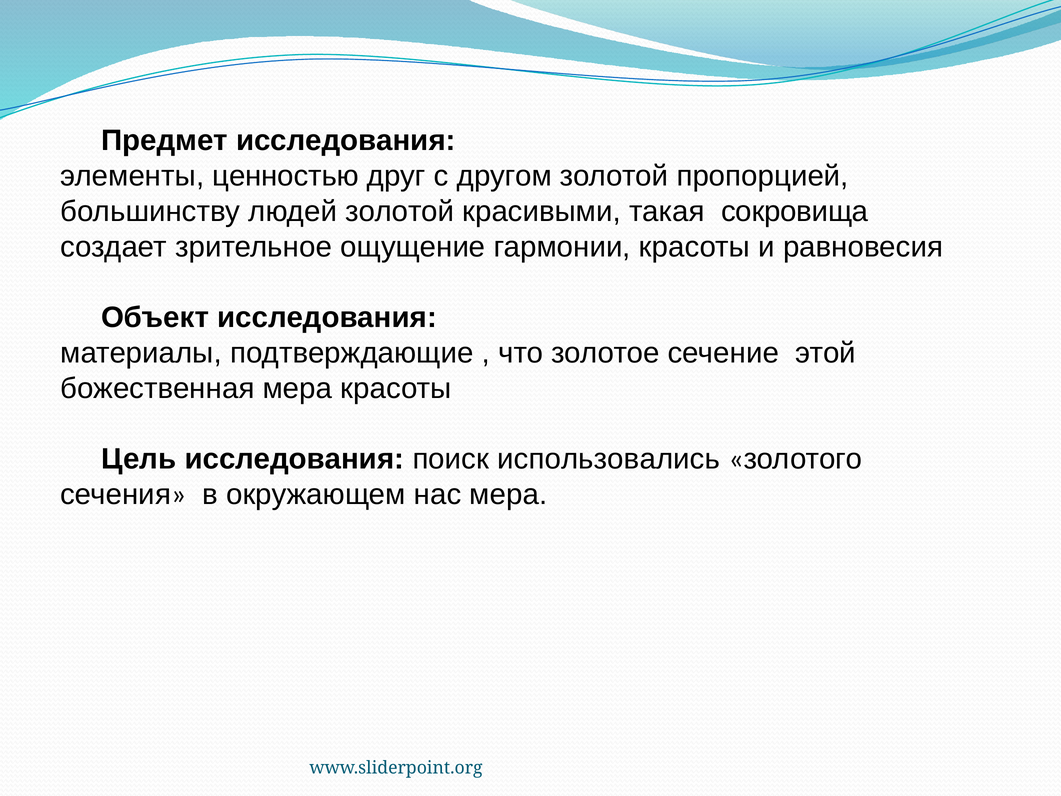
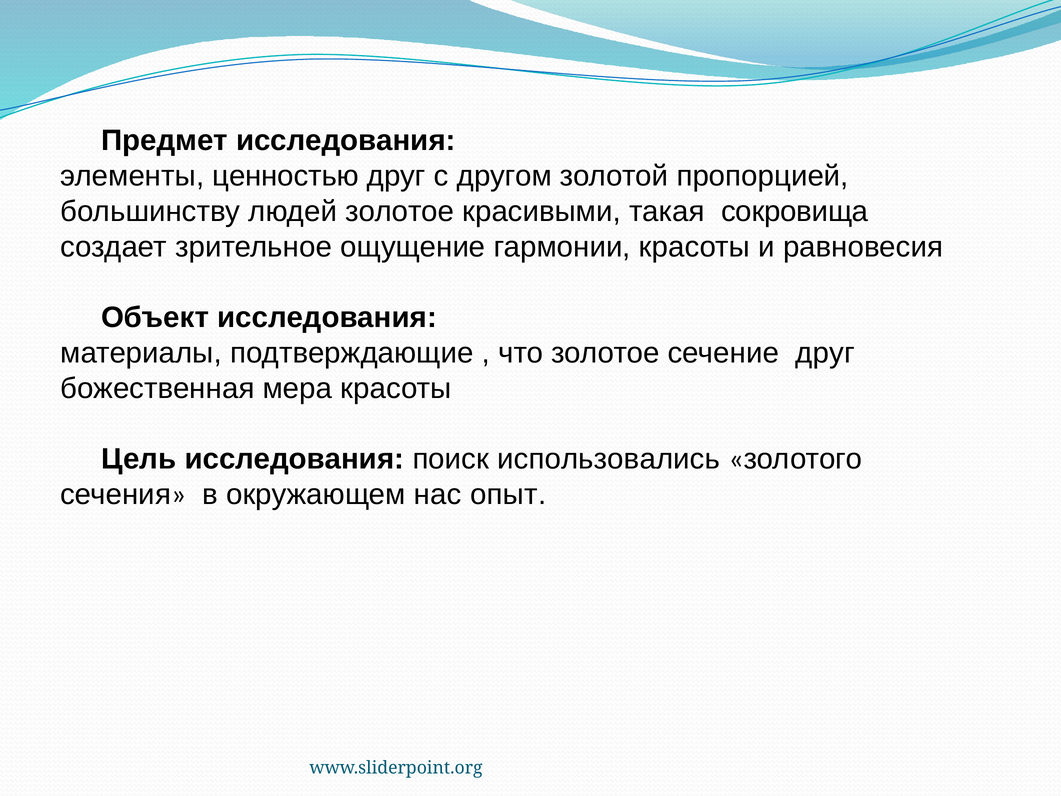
людей золотой: золотой -> золотое
сечение этой: этой -> друг
нас мера: мера -> опыт
